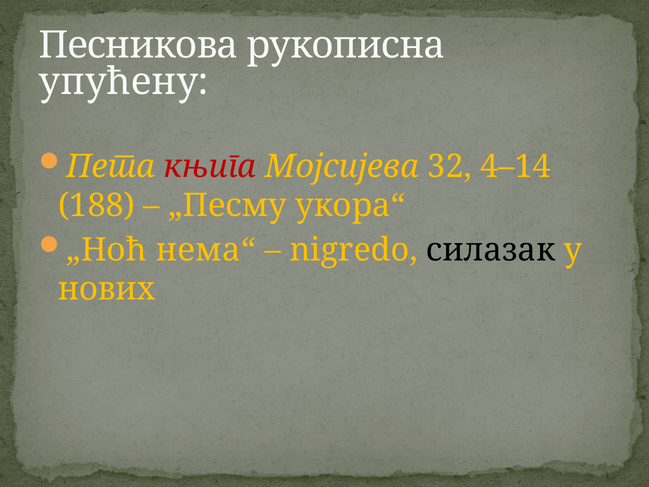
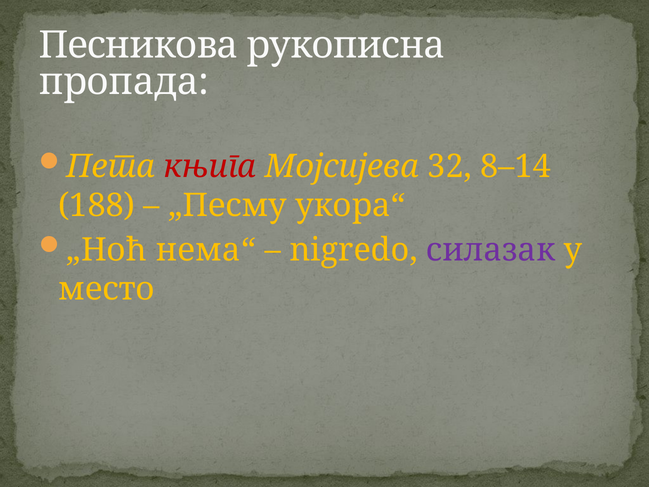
упућену: упућену -> пропада
4–14: 4–14 -> 8–14
силазак colour: black -> purple
нових: нових -> место
